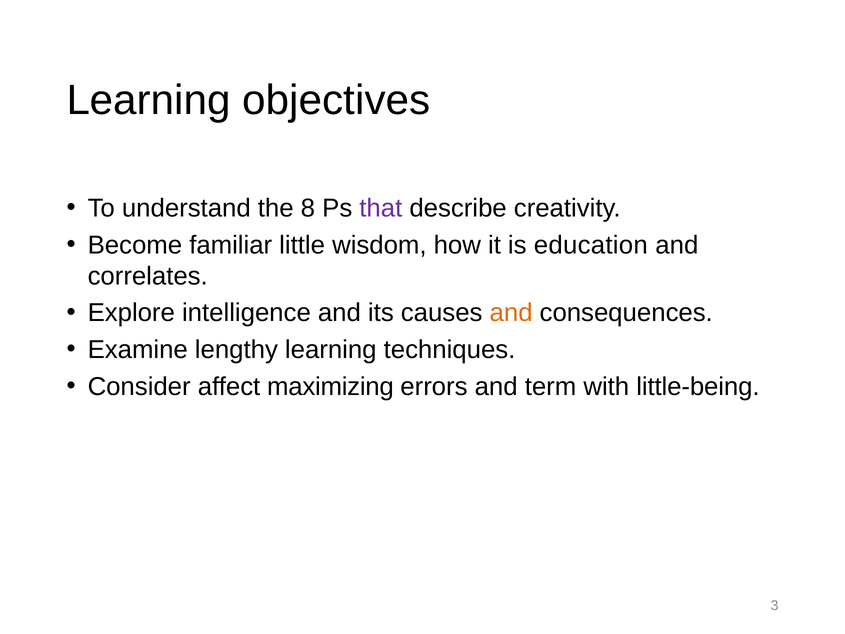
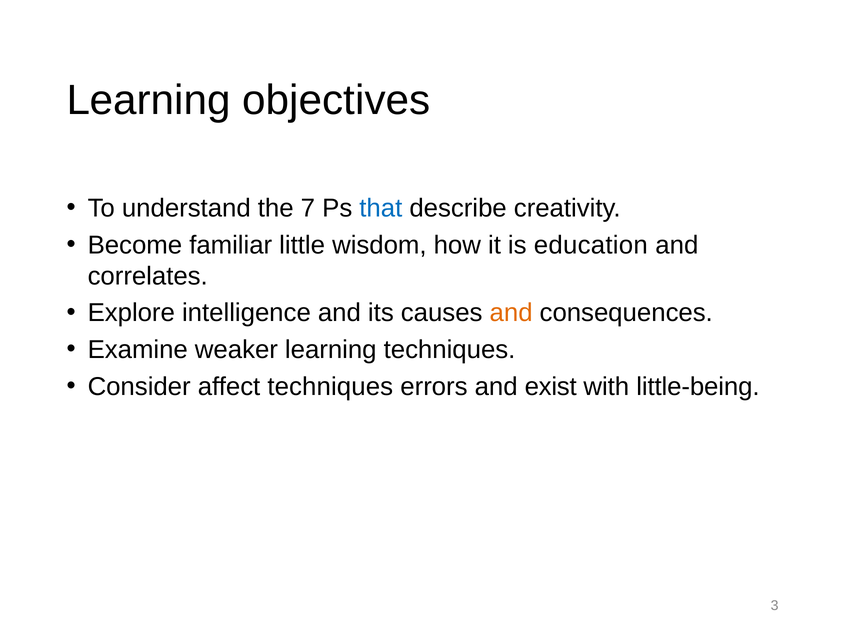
8: 8 -> 7
that colour: purple -> blue
lengthy: lengthy -> weaker
affect maximizing: maximizing -> techniques
term: term -> exist
